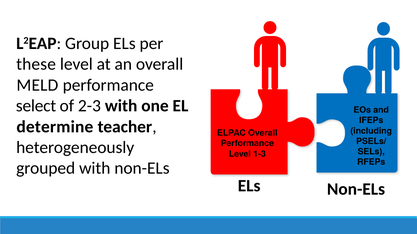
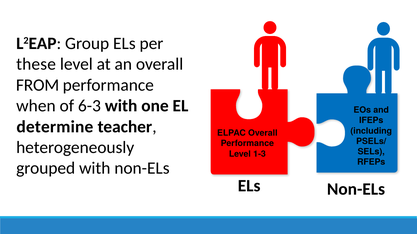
MELD: MELD -> FROM
select: select -> when
2-3: 2-3 -> 6-3
